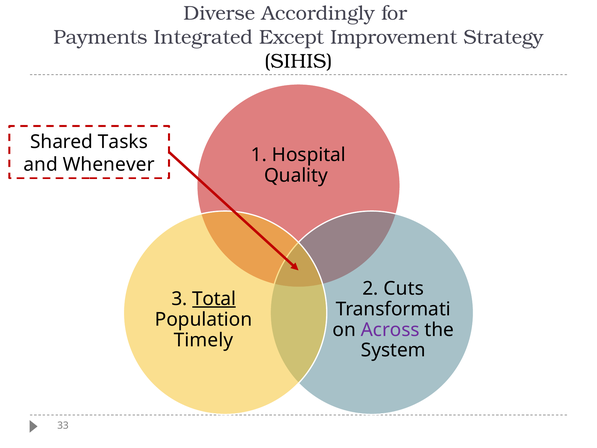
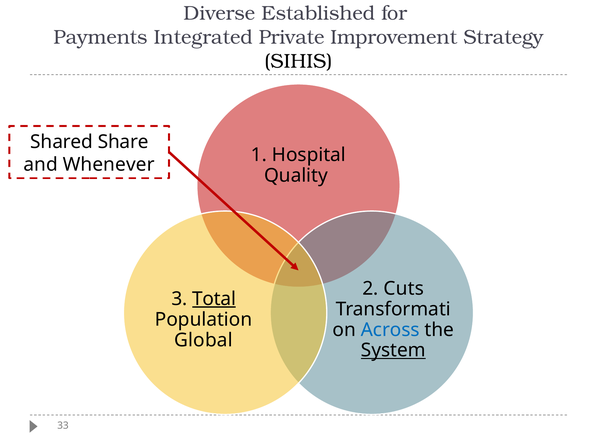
Accordingly: Accordingly -> Established
Except: Except -> Private
Tasks: Tasks -> Share
Across colour: purple -> blue
Timely: Timely -> Global
System underline: none -> present
